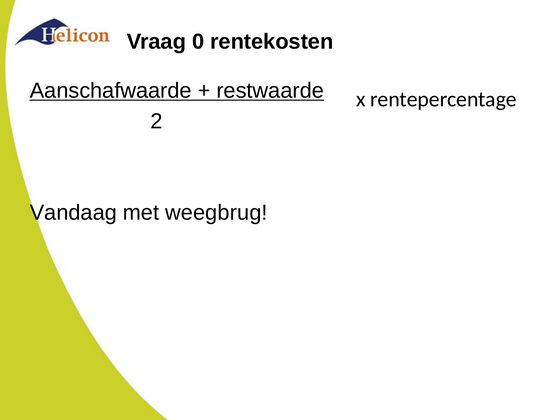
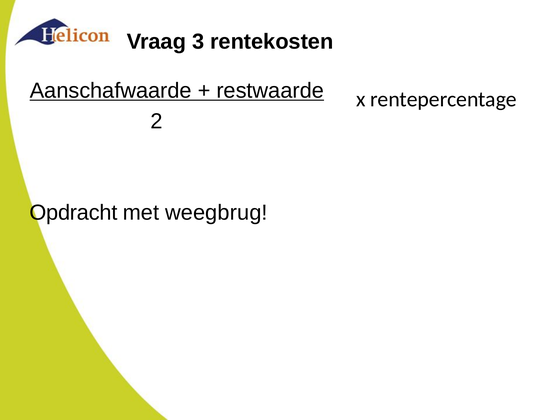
0: 0 -> 3
Vandaag: Vandaag -> Opdracht
